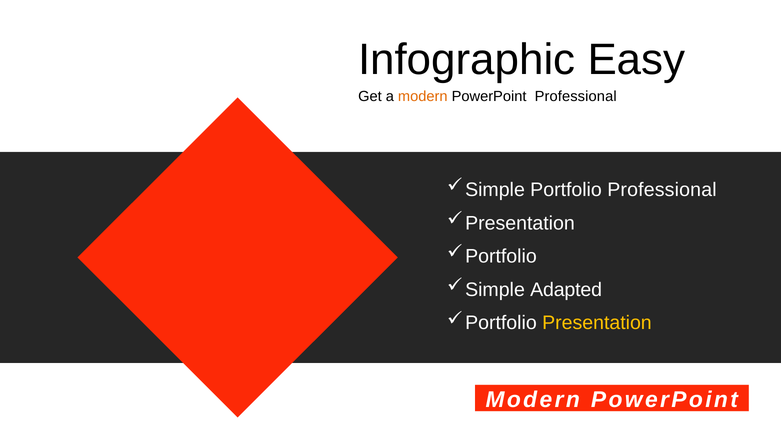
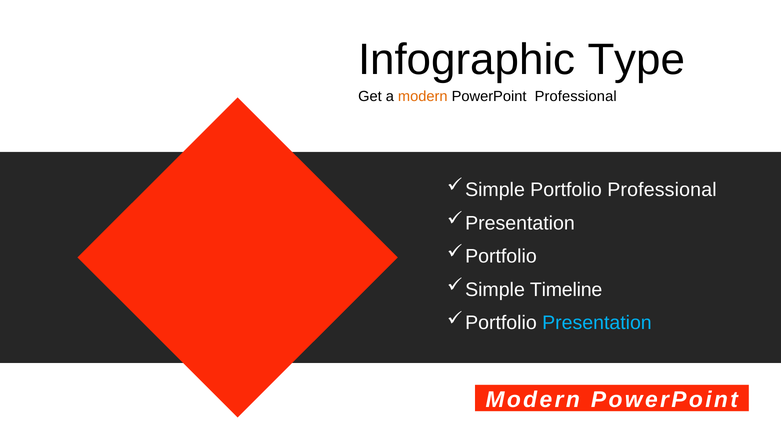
Easy: Easy -> Type
Adapted: Adapted -> Timeline
Presentation colour: yellow -> light blue
